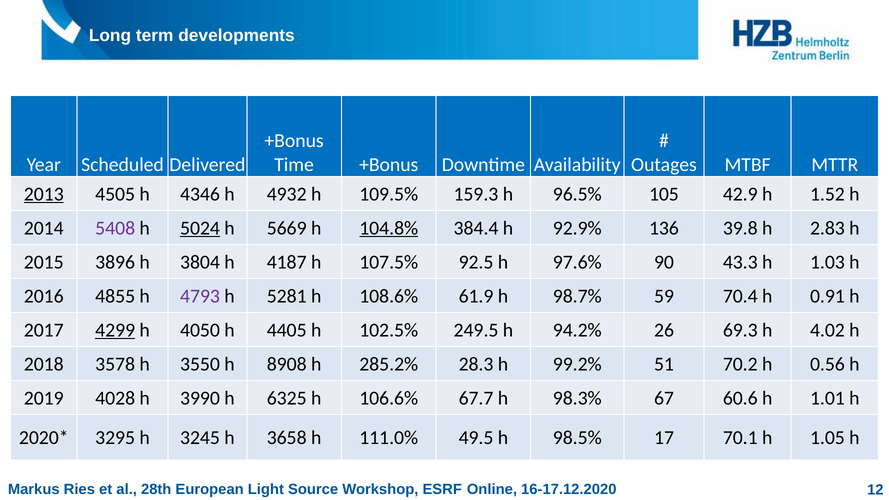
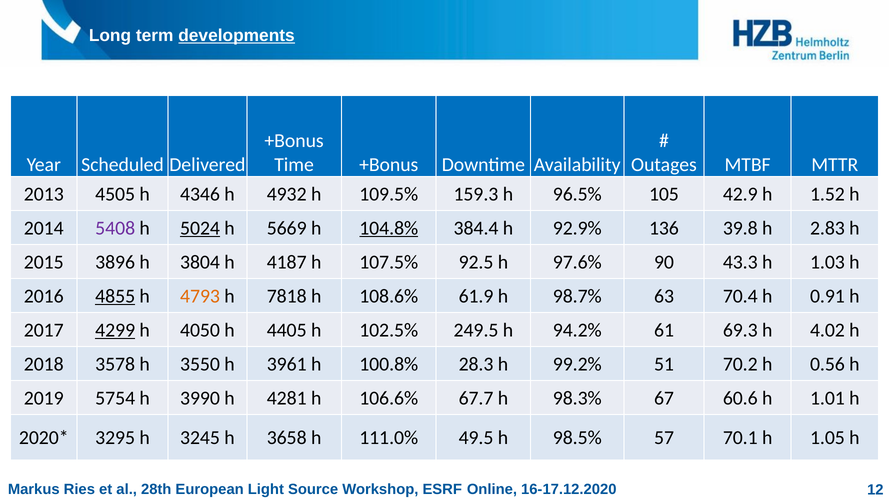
developments underline: none -> present
2013 underline: present -> none
4855 underline: none -> present
4793 colour: purple -> orange
5281: 5281 -> 7818
59: 59 -> 63
26: 26 -> 61
8908: 8908 -> 3961
285.2%: 285.2% -> 100.8%
4028: 4028 -> 5754
6325: 6325 -> 4281
17: 17 -> 57
